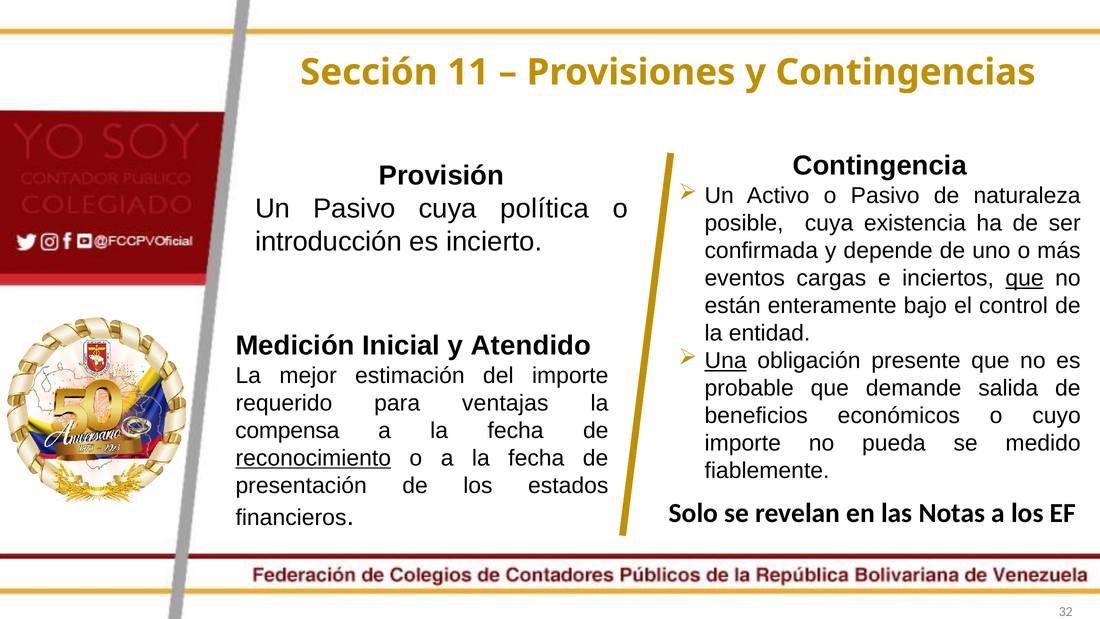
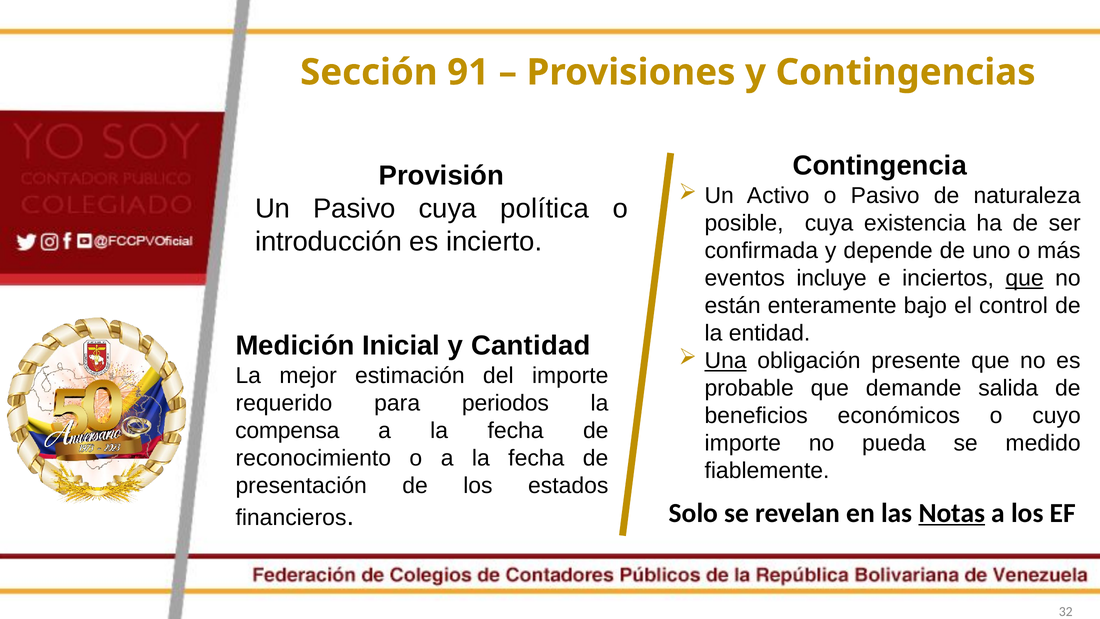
11: 11 -> 91
cargas: cargas -> incluye
Atendido: Atendido -> Cantidad
ventajas: ventajas -> periodos
reconocimiento underline: present -> none
Notas underline: none -> present
